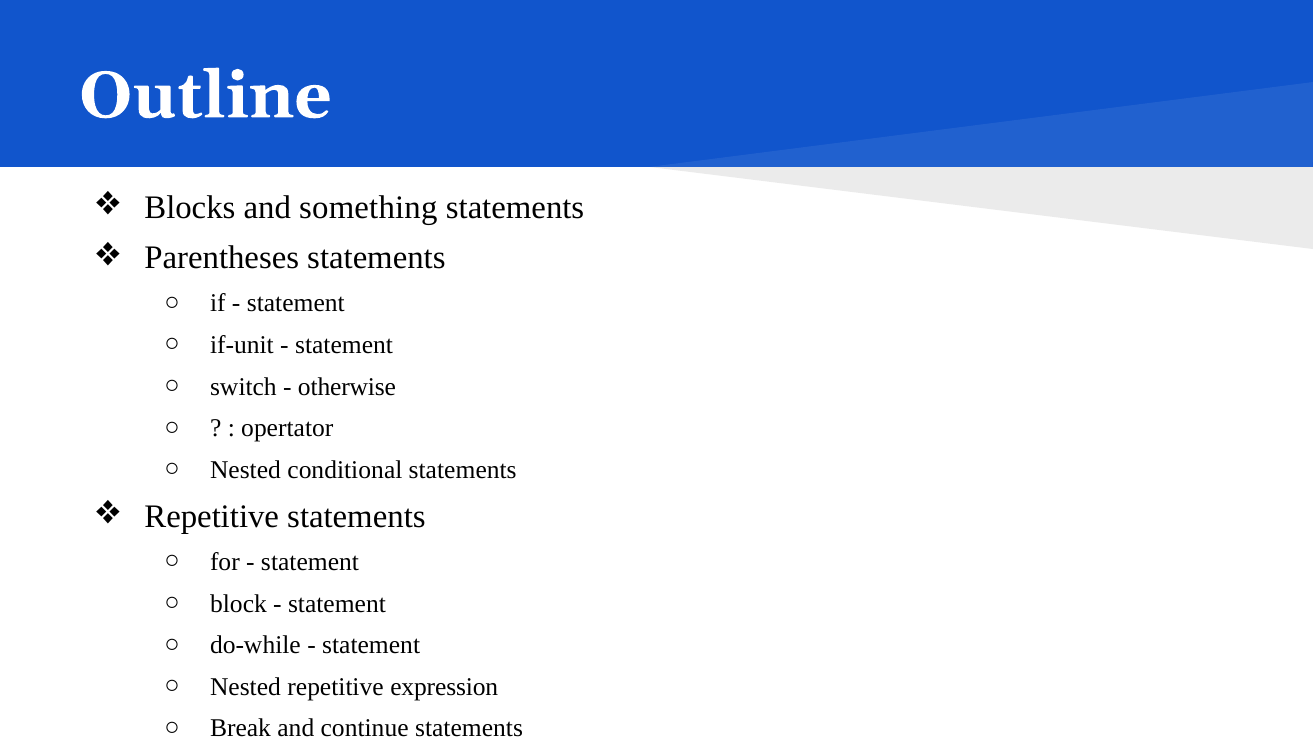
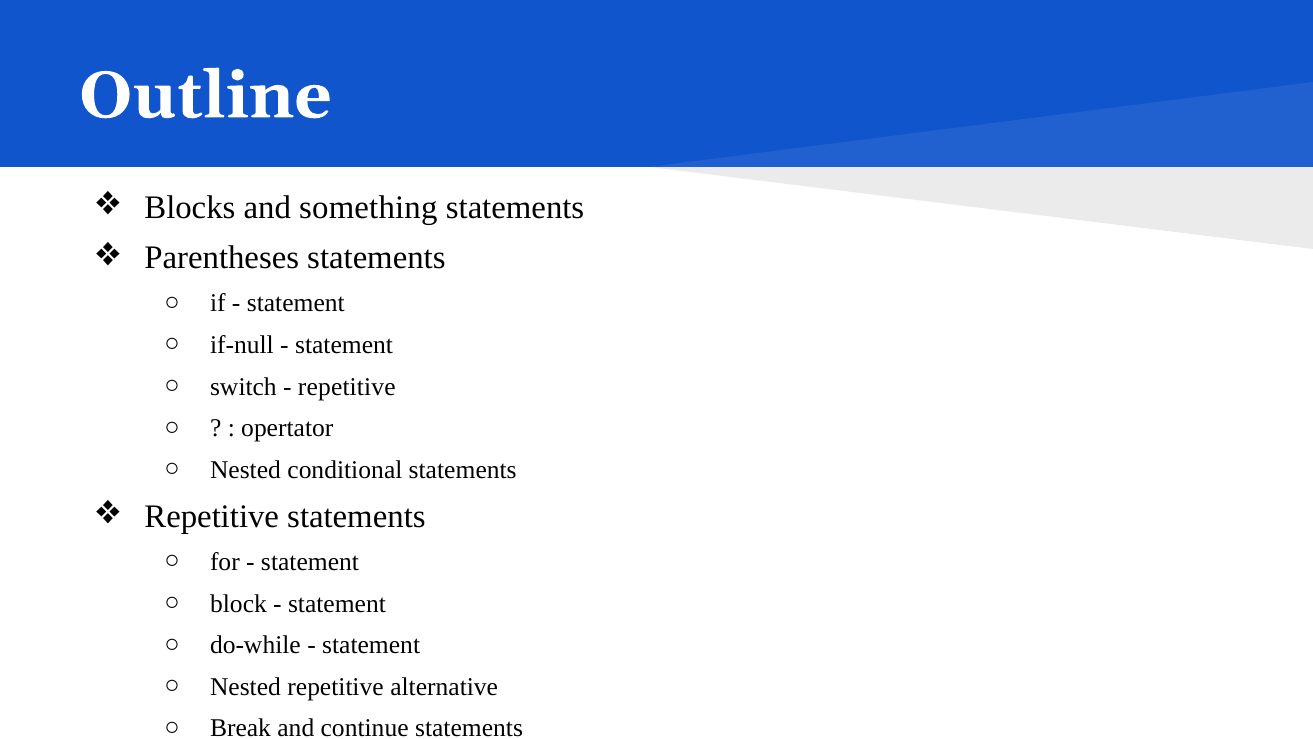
if-unit: if-unit -> if-null
otherwise at (347, 387): otherwise -> repetitive
expression: expression -> alternative
